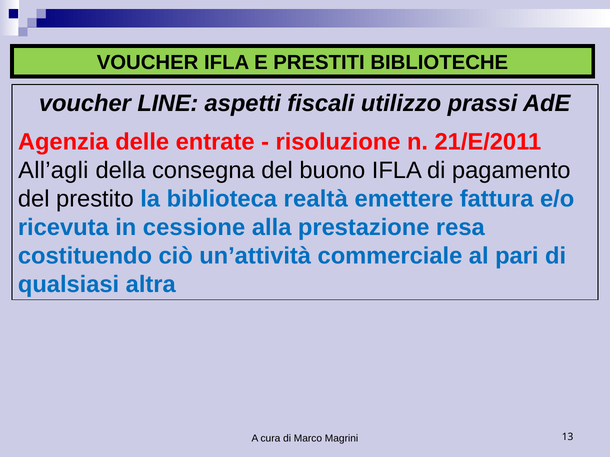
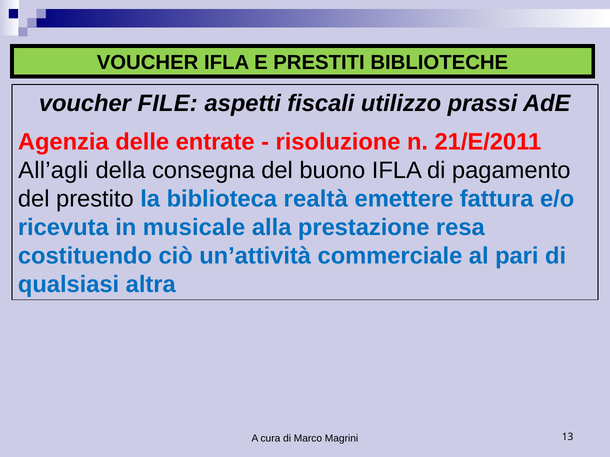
LINE: LINE -> FILE
cessione: cessione -> musicale
